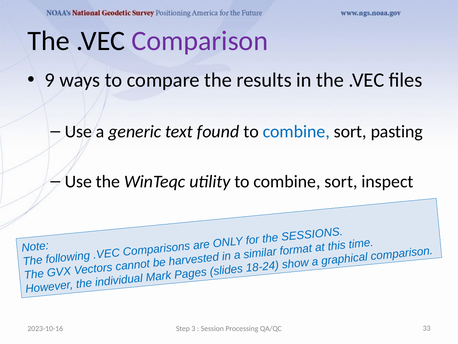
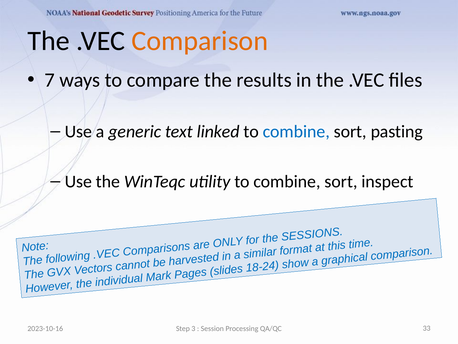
Comparison at (200, 41) colour: purple -> orange
9: 9 -> 7
found: found -> linked
